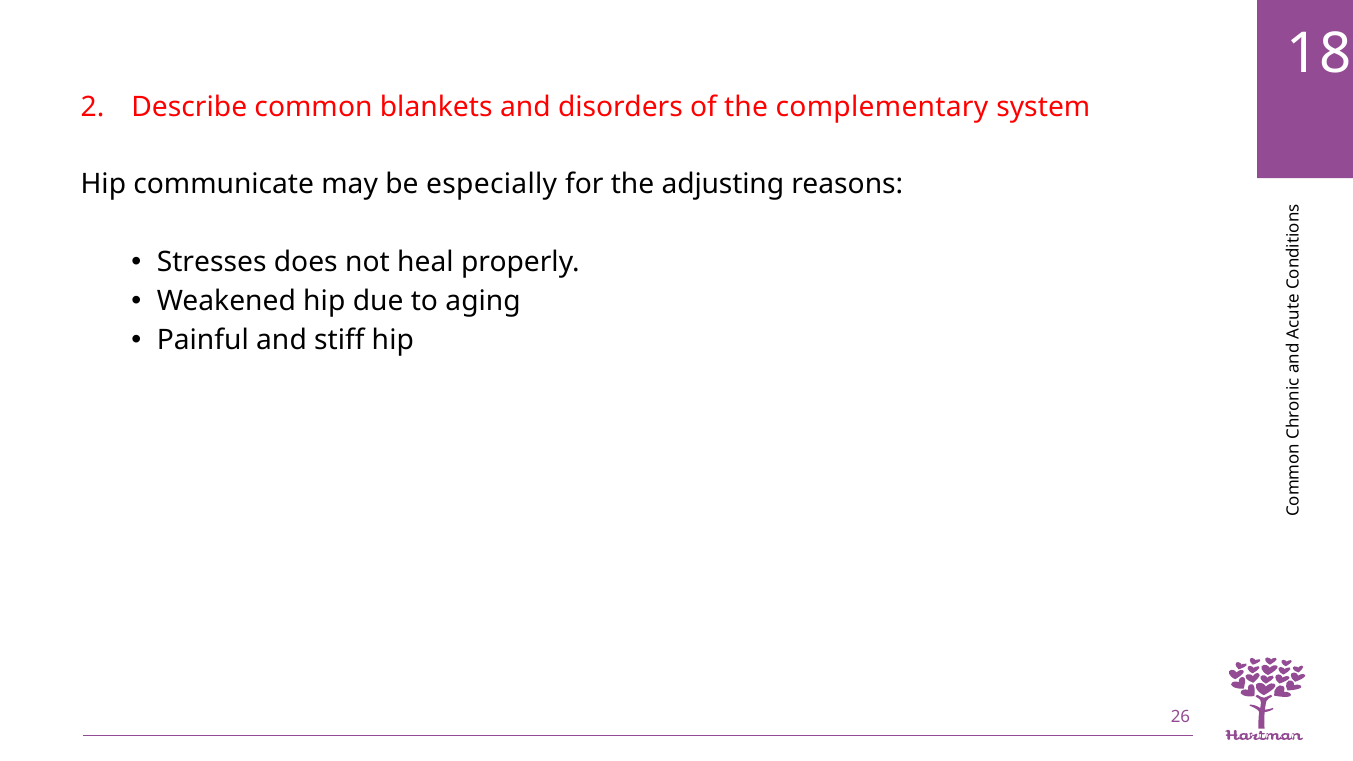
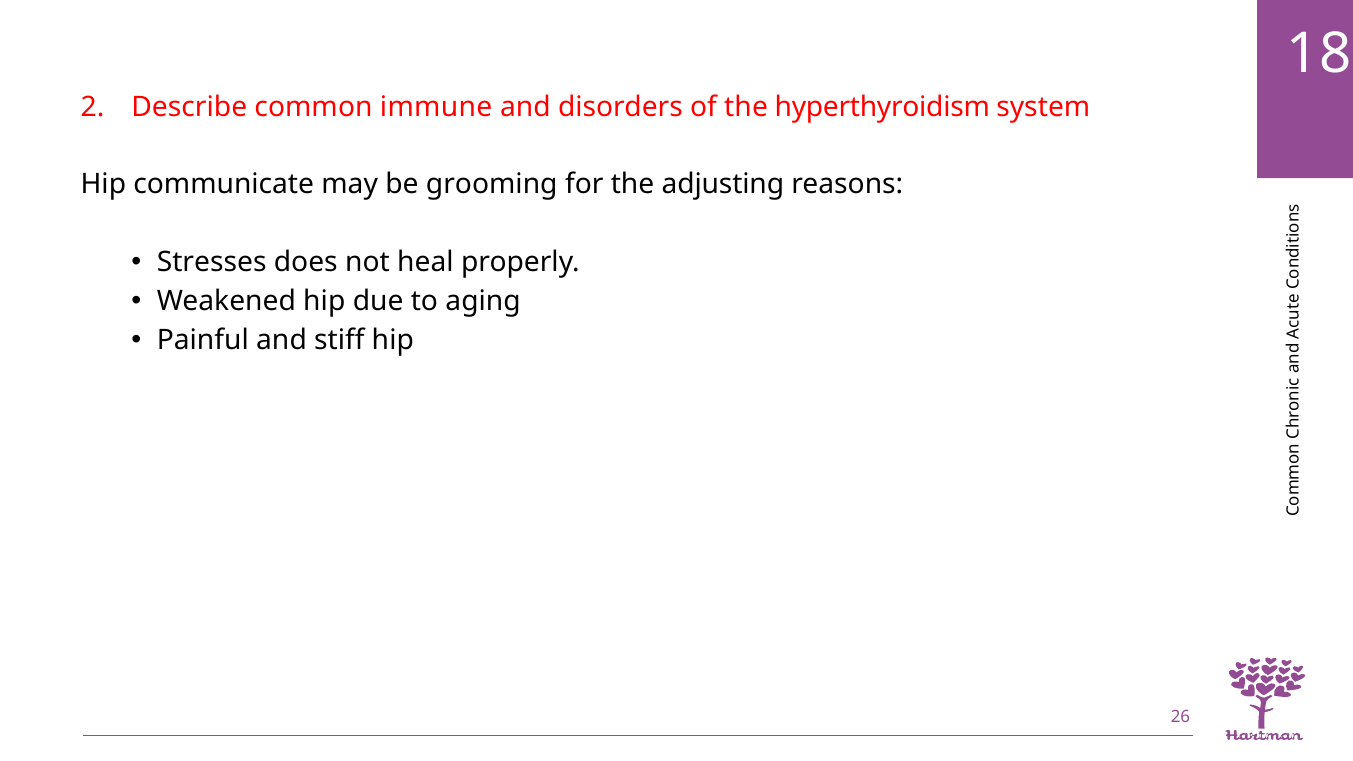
blankets: blankets -> immune
complementary: complementary -> hyperthyroidism
especially: especially -> grooming
